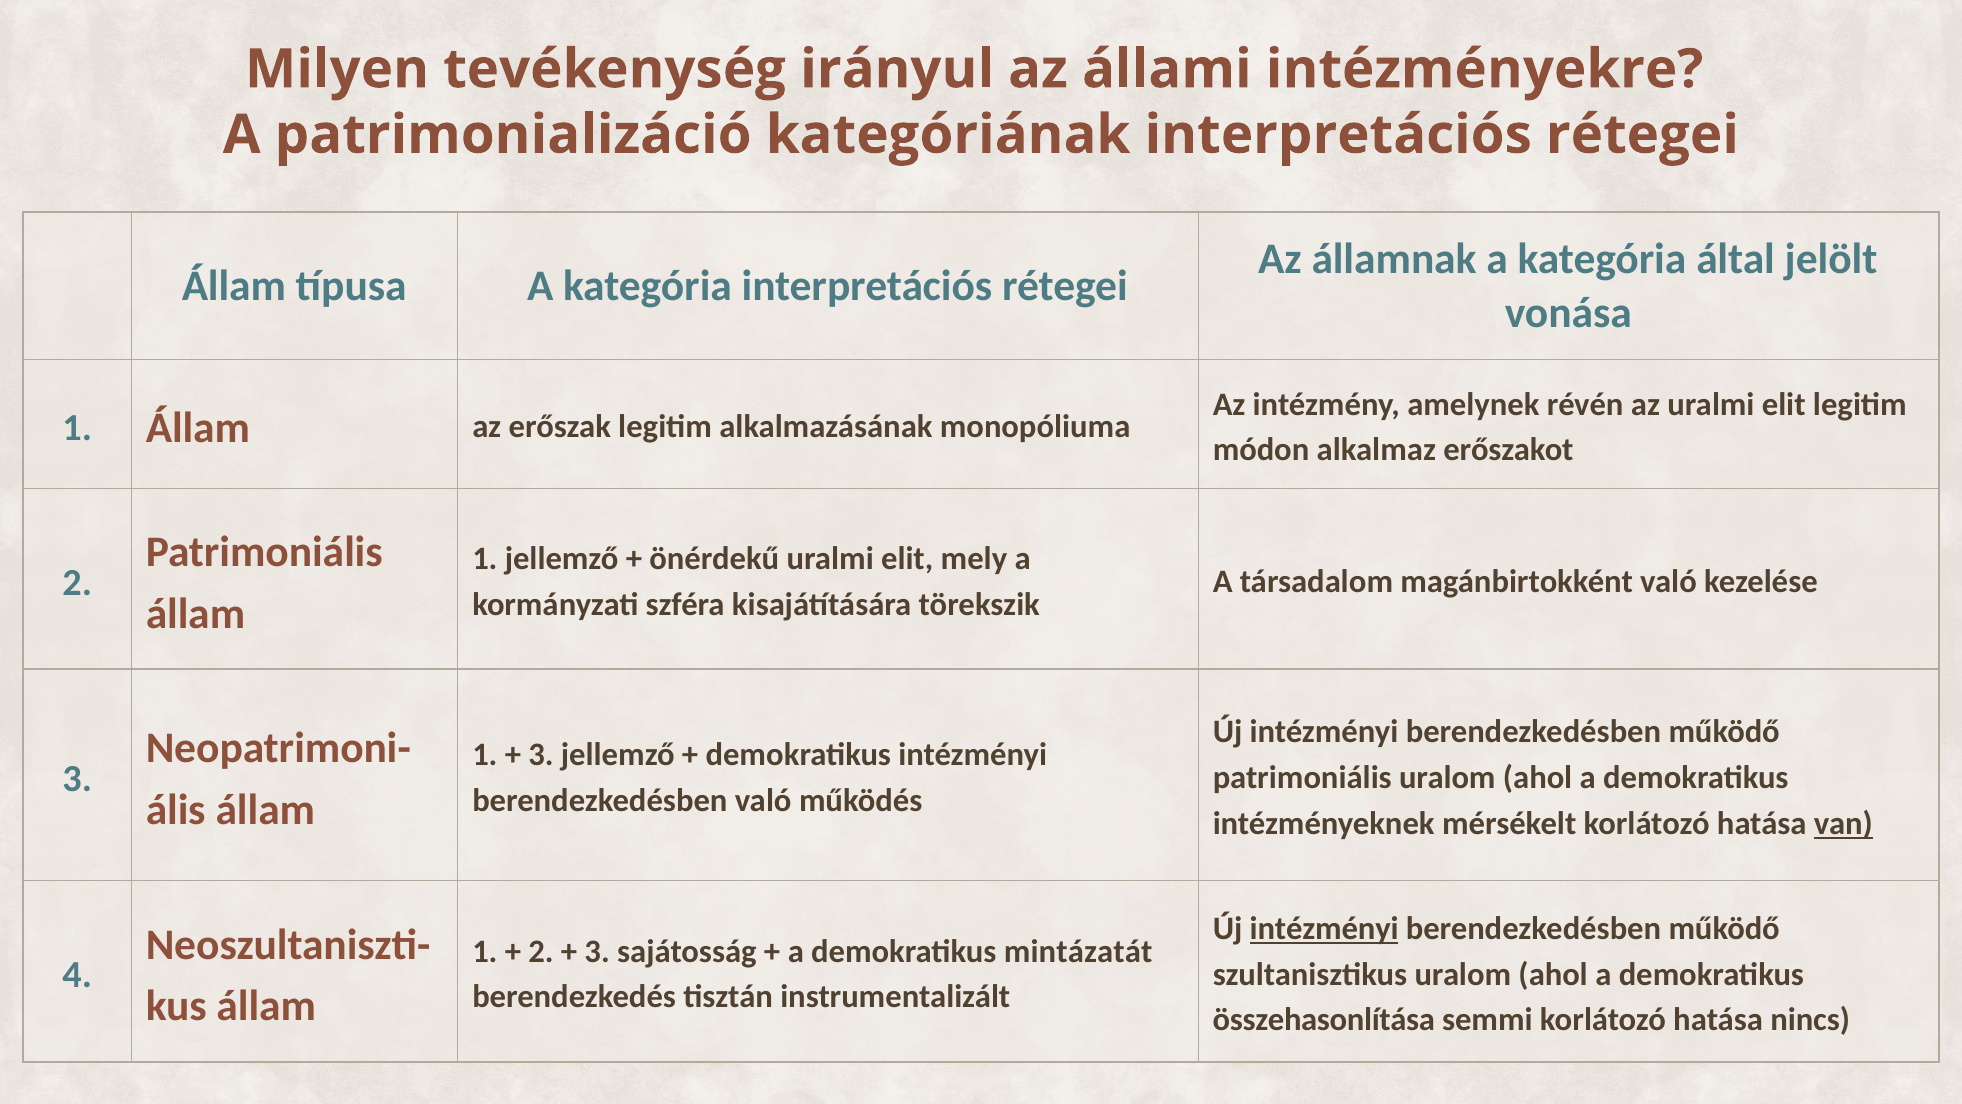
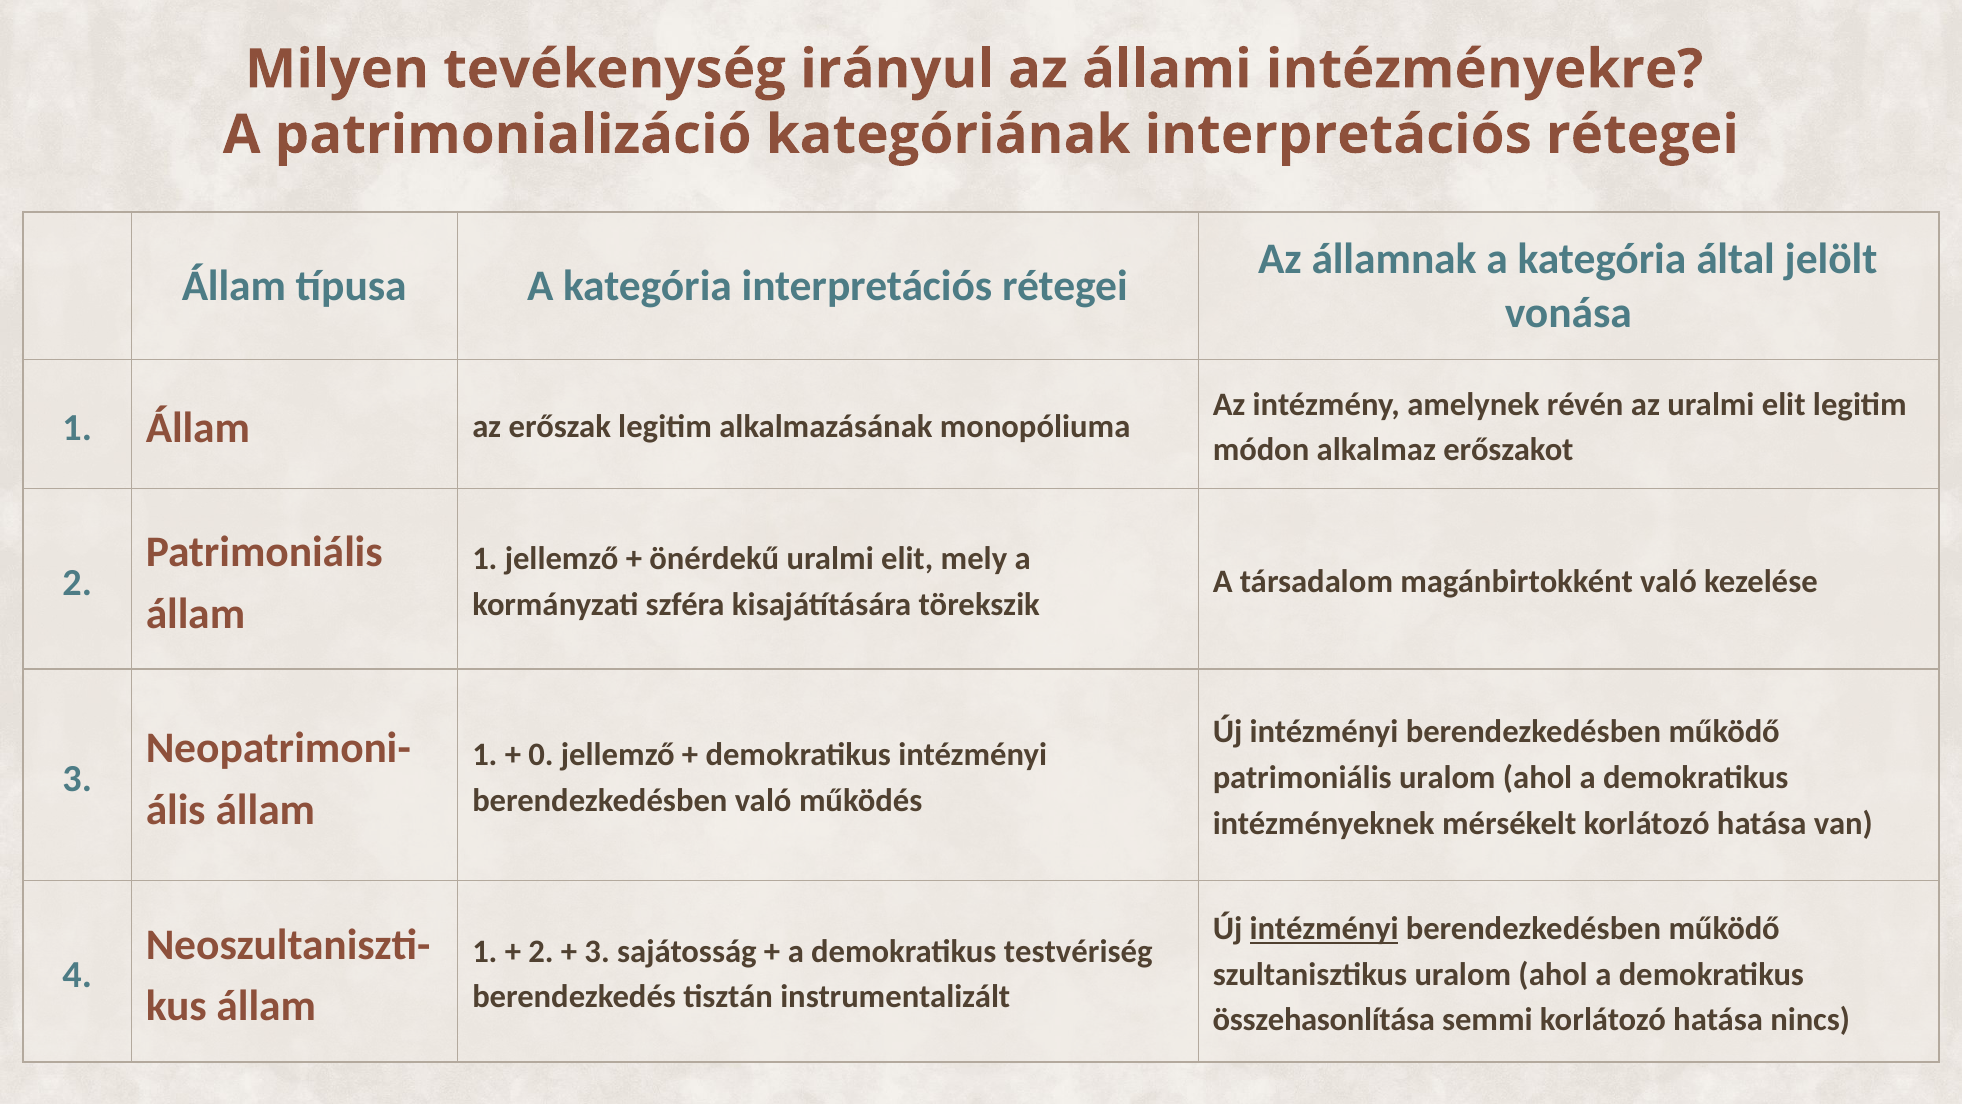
3 at (541, 755): 3 -> 0
van underline: present -> none
mintázatát: mintázatát -> testvériség
